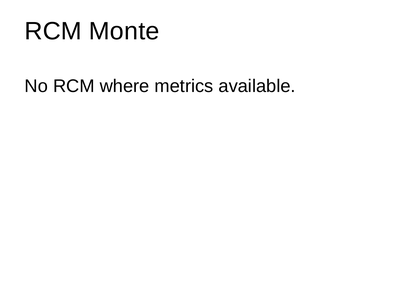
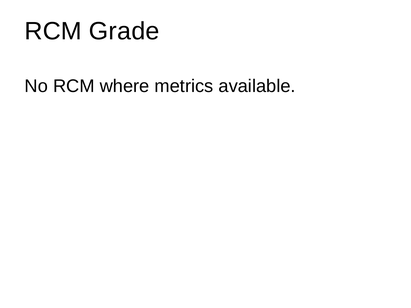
Monte: Monte -> Grade
